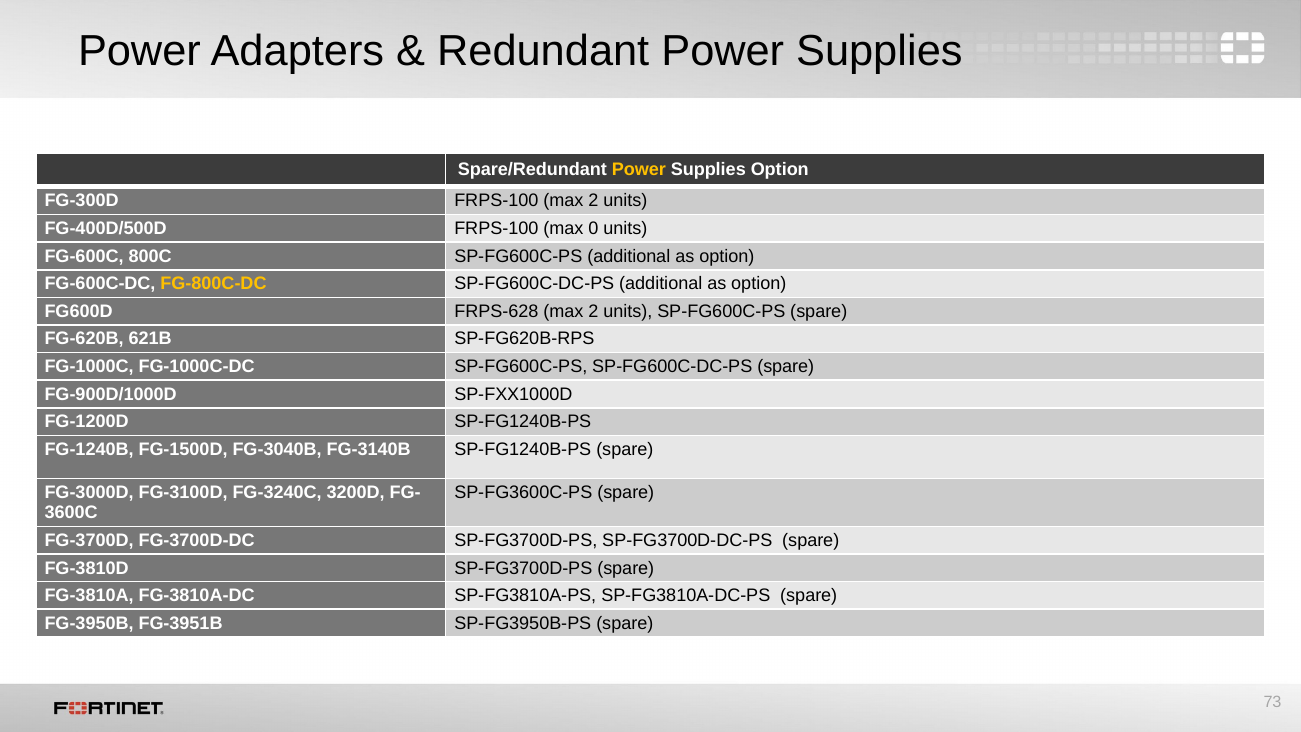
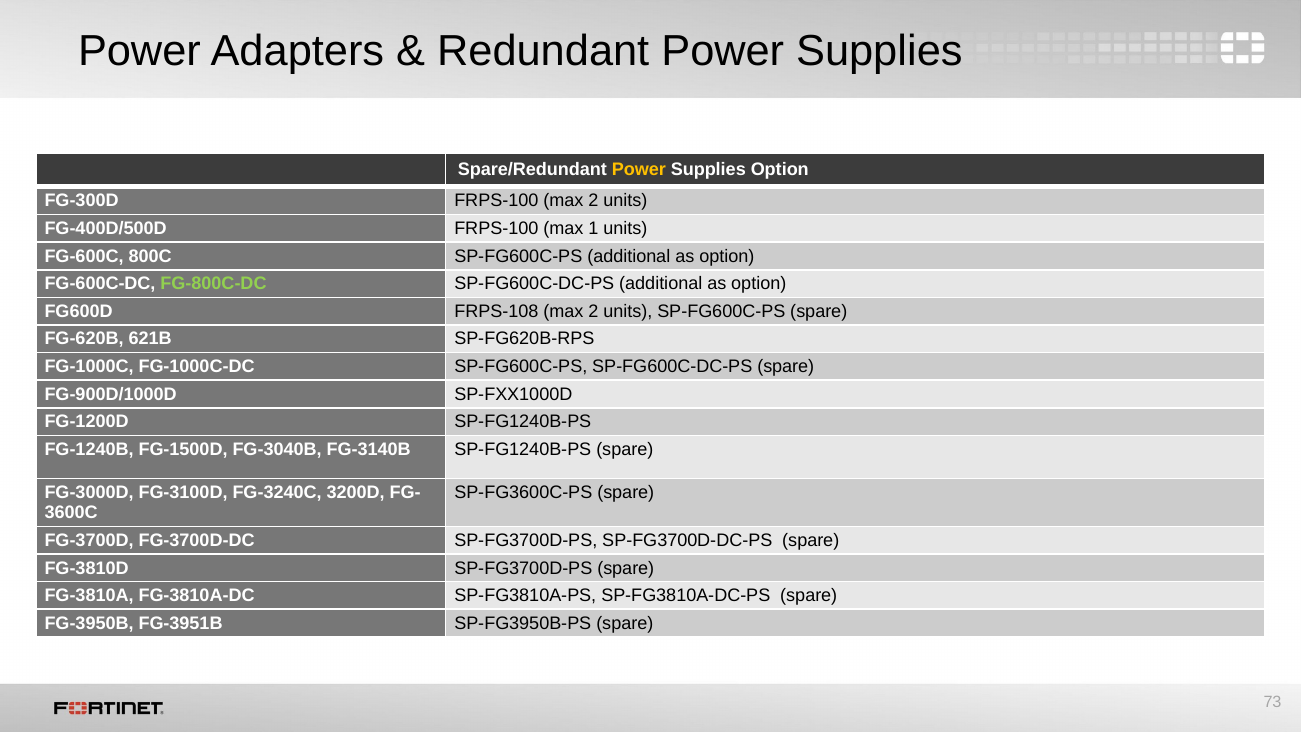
0: 0 -> 1
FG-800C-DC colour: yellow -> light green
FRPS-628: FRPS-628 -> FRPS-108
